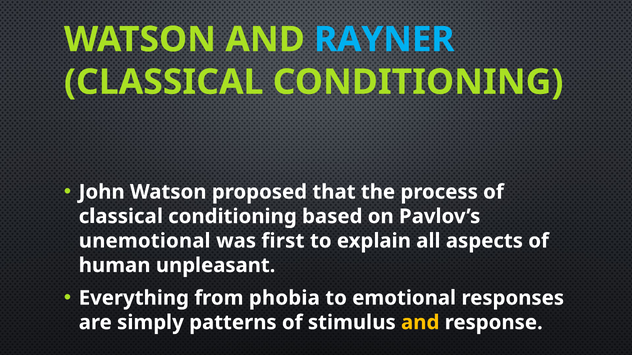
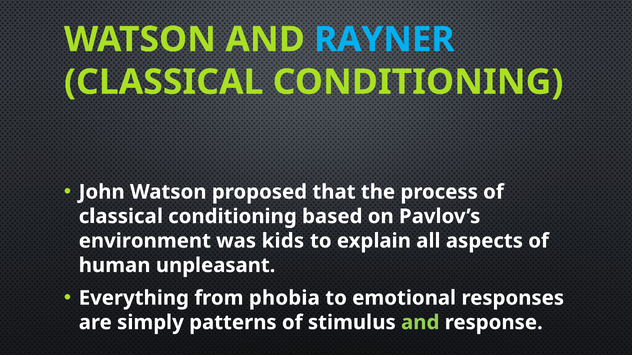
unemotional: unemotional -> environment
first: first -> kids
and at (420, 323) colour: yellow -> light green
